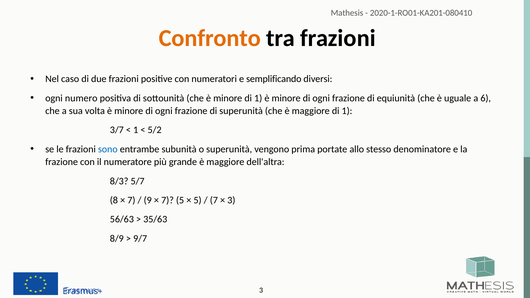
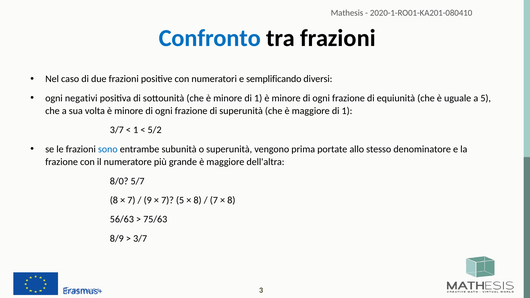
Confronto colour: orange -> blue
numero: numero -> negativi
a 6: 6 -> 5
8/3: 8/3 -> 8/0
5 at (198, 200): 5 -> 8
3 at (231, 200): 3 -> 8
35/63: 35/63 -> 75/63
9/7 at (140, 239): 9/7 -> 3/7
